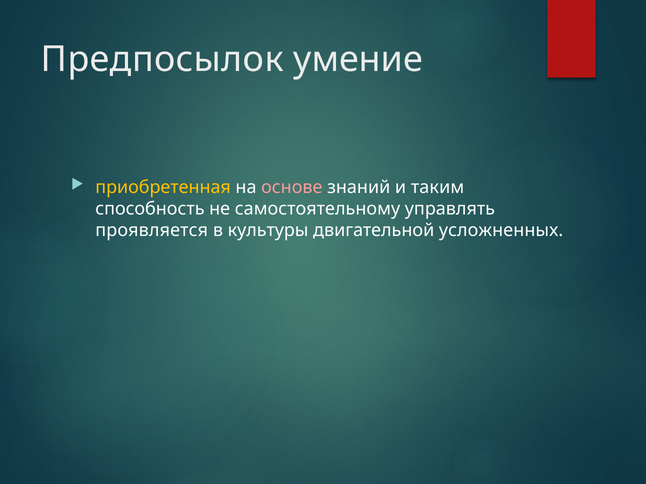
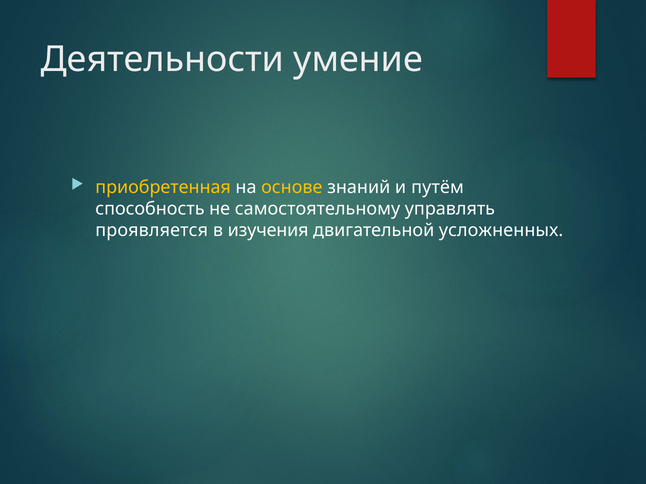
Предпосылок: Предпосылок -> Деятельности
основе colour: pink -> yellow
таким: таким -> путём
культуры: культуры -> изучения
